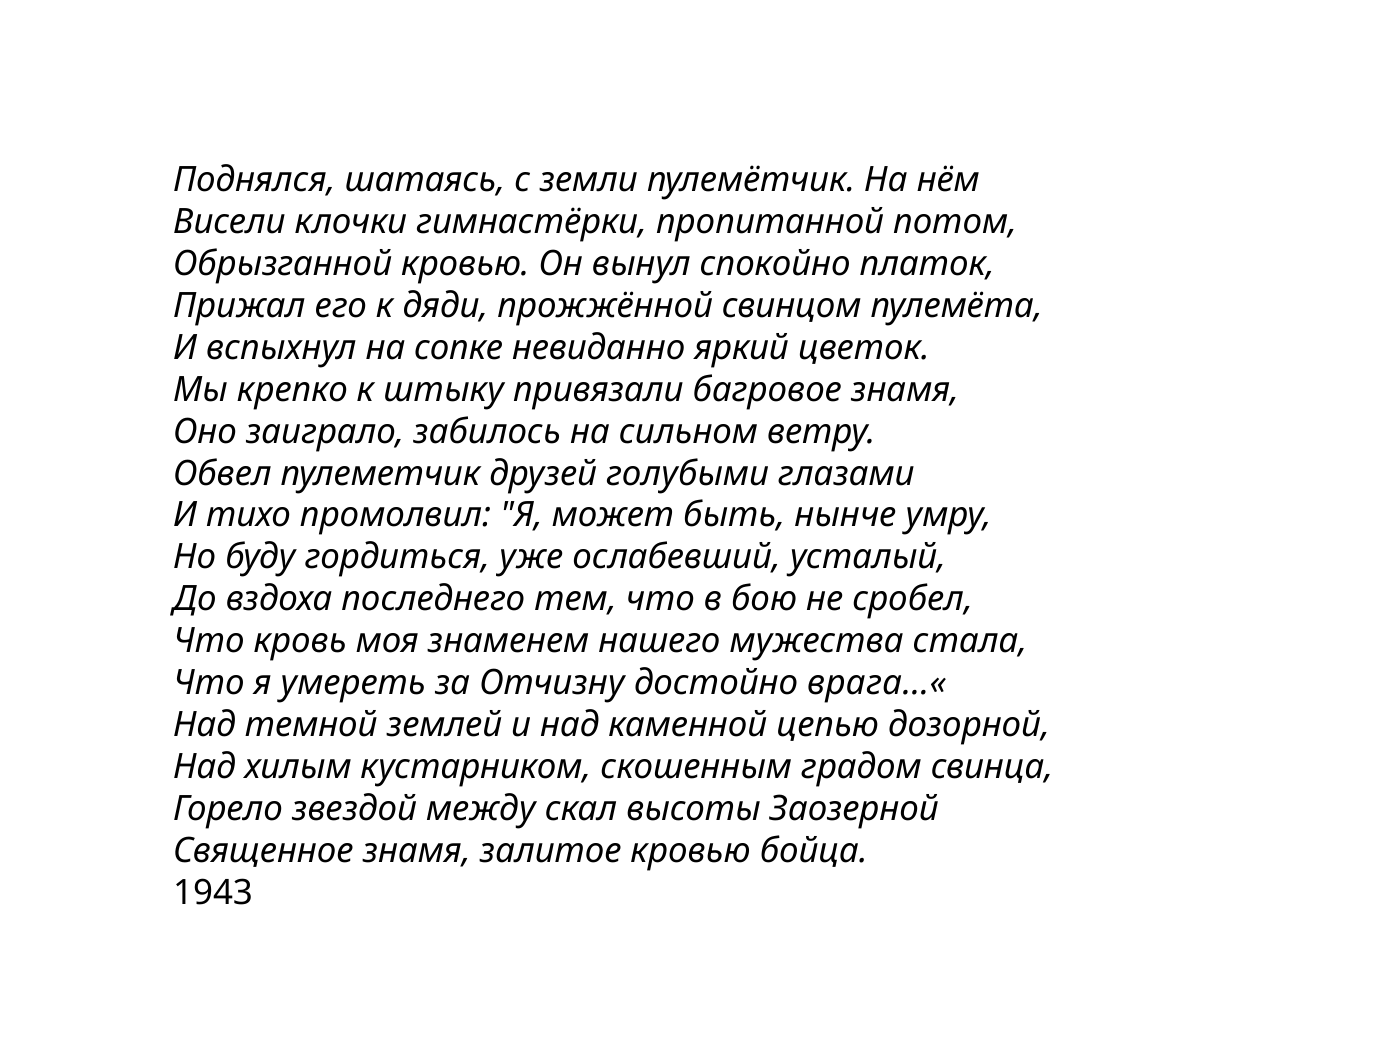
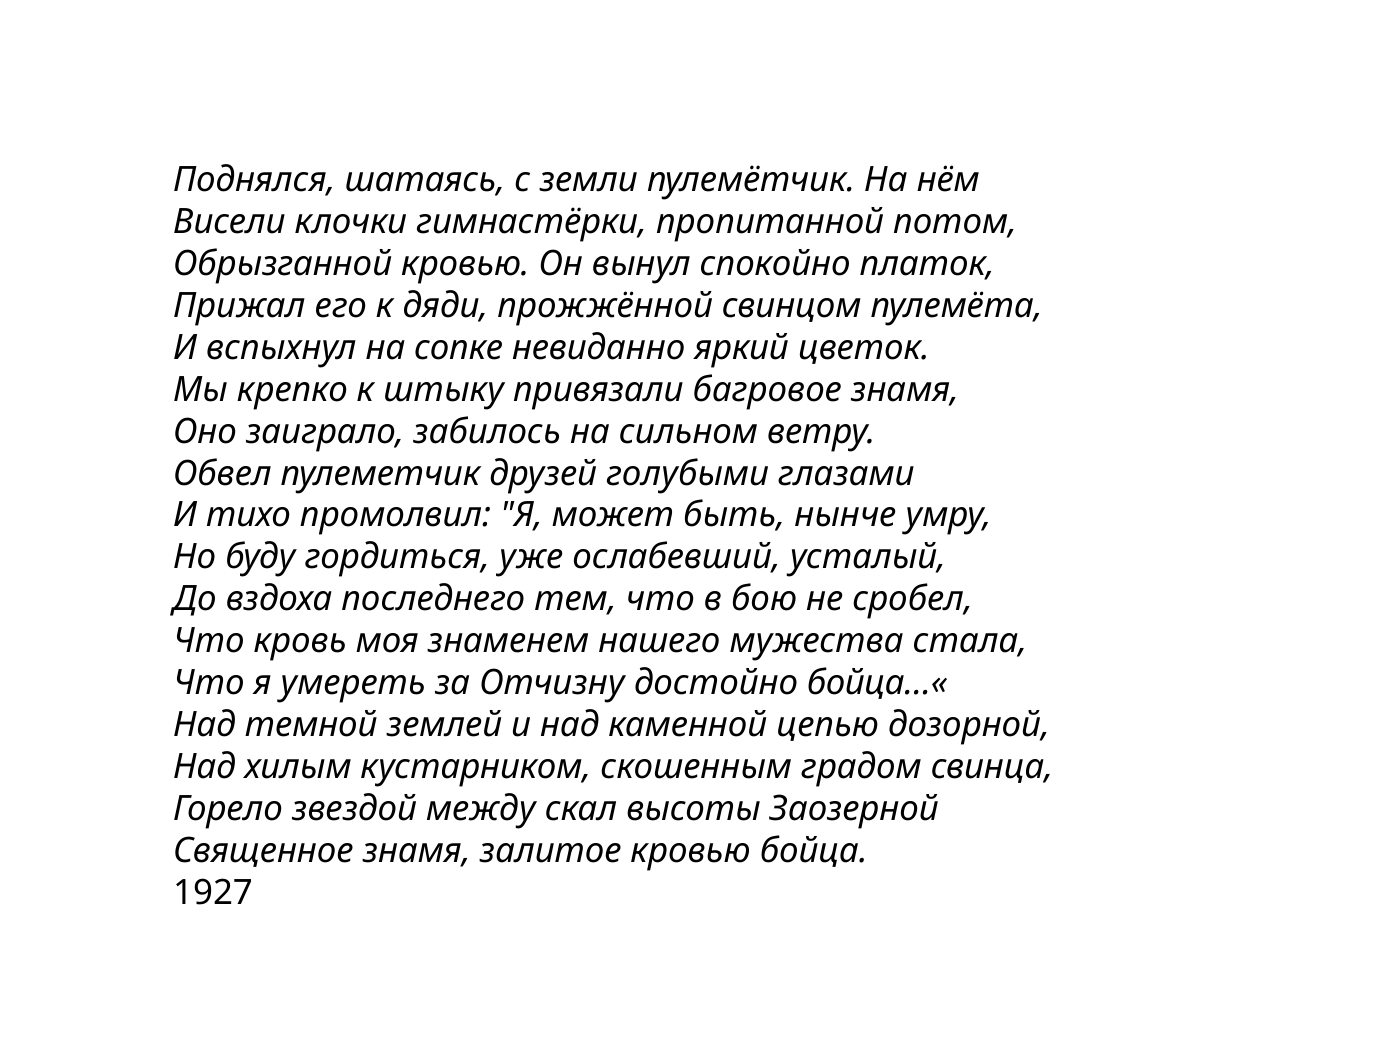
врага…«: врага…« -> бойца…«
1943: 1943 -> 1927
